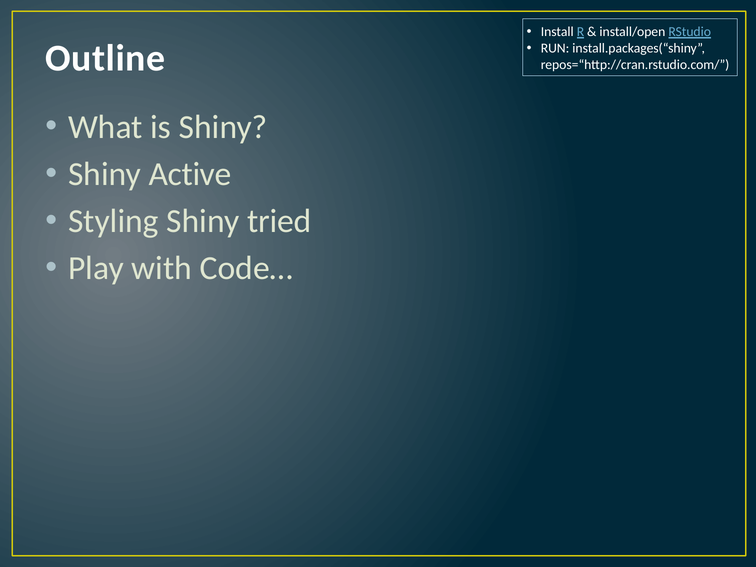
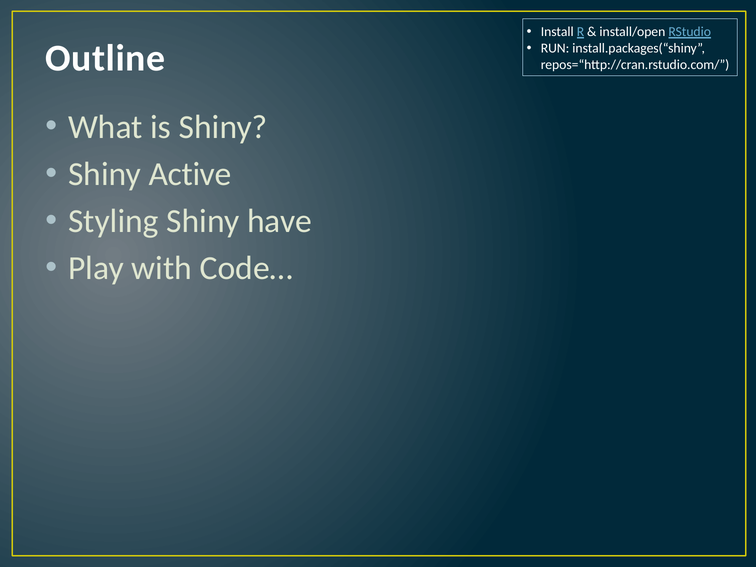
tried: tried -> have
